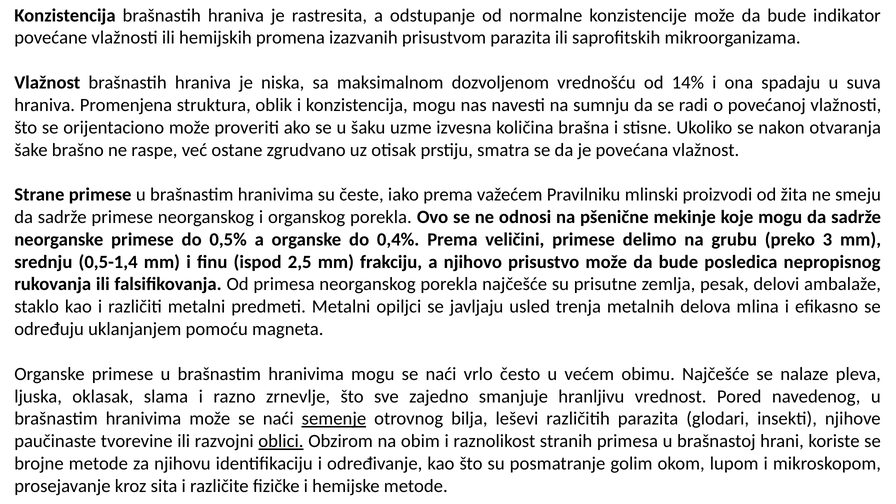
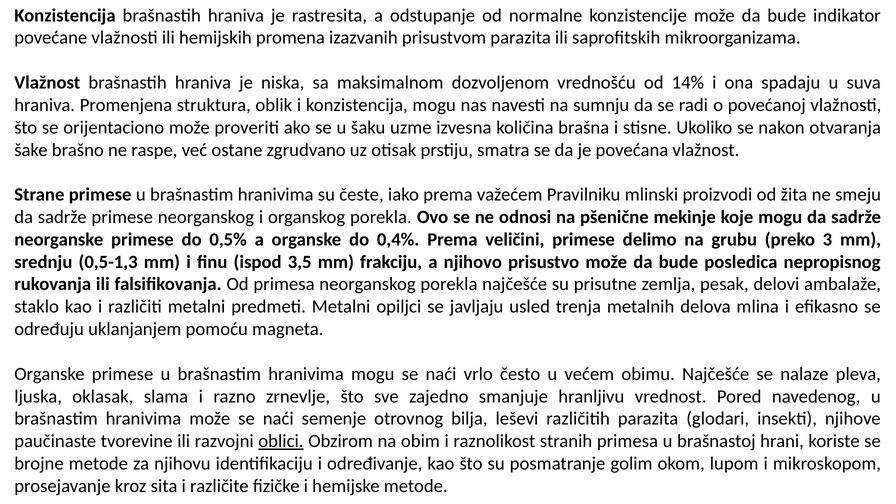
0,5-1,4: 0,5-1,4 -> 0,5-1,3
2,5: 2,5 -> 3,5
semenje underline: present -> none
